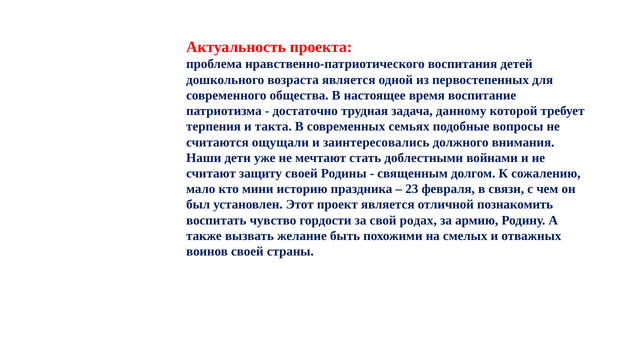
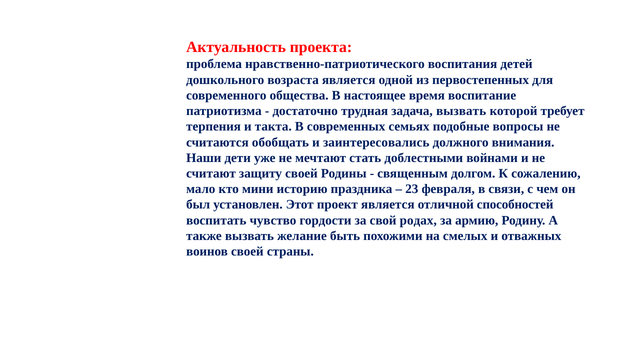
задача данному: данному -> вызвать
ощущали: ощущали -> обобщать
познакомить: познакомить -> способностей
